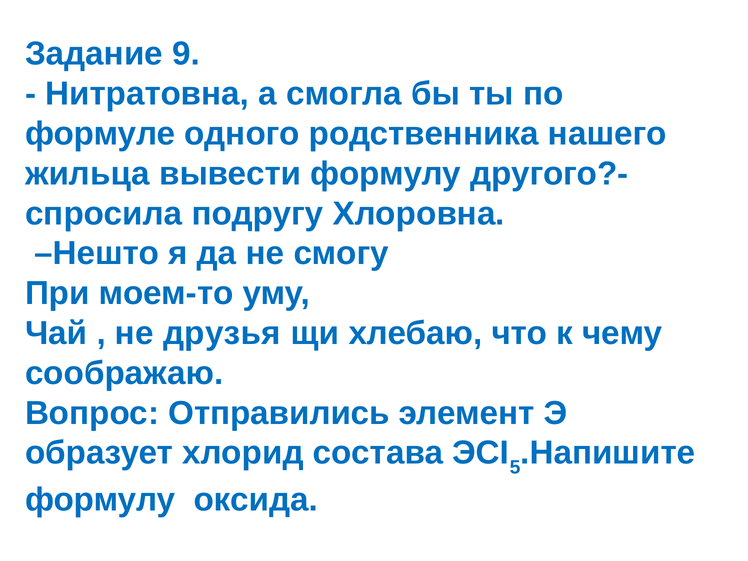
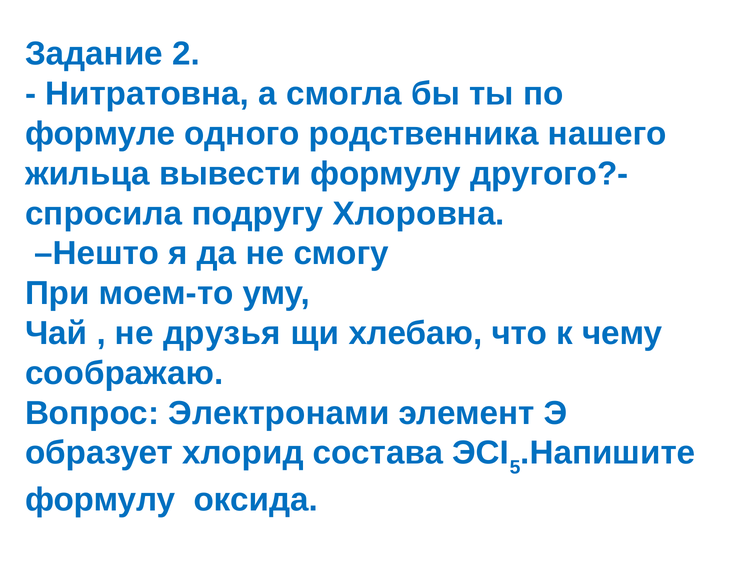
9: 9 -> 2
Отправились: Отправились -> Электронами
